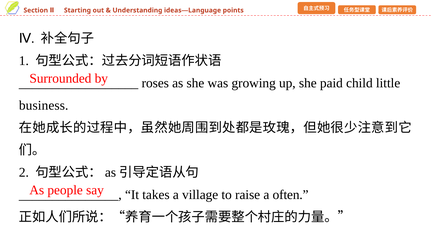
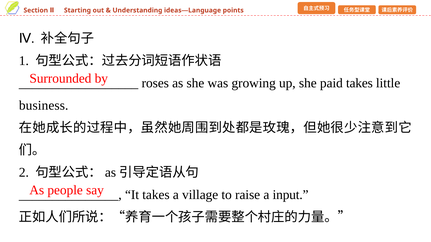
paid child: child -> takes
often: often -> input
